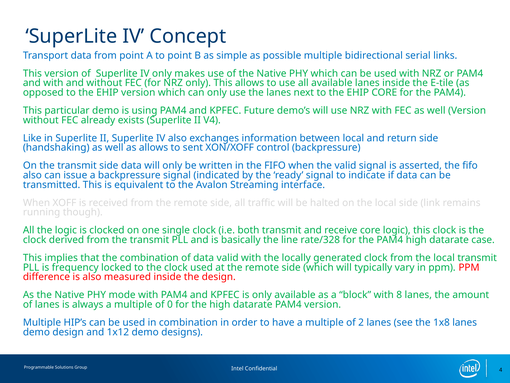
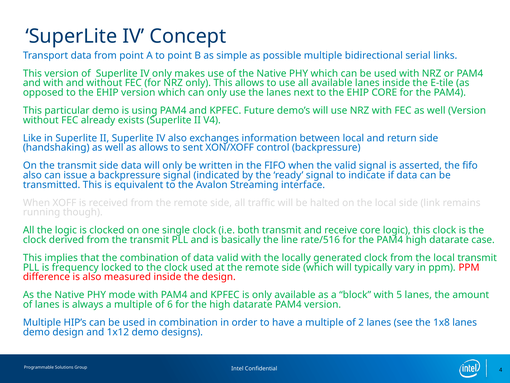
rate/328: rate/328 -> rate/516
8: 8 -> 5
0: 0 -> 6
